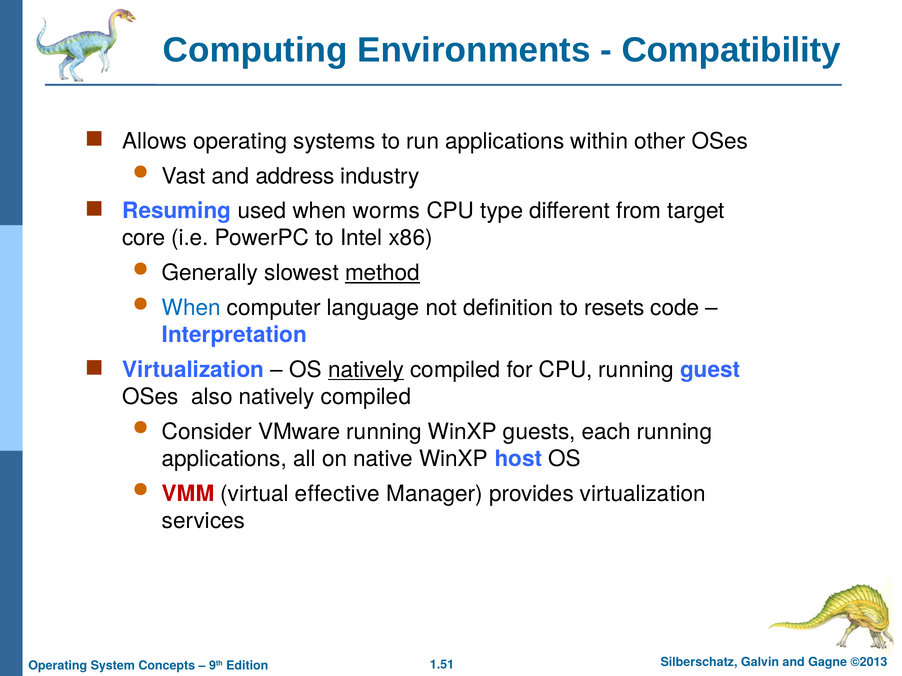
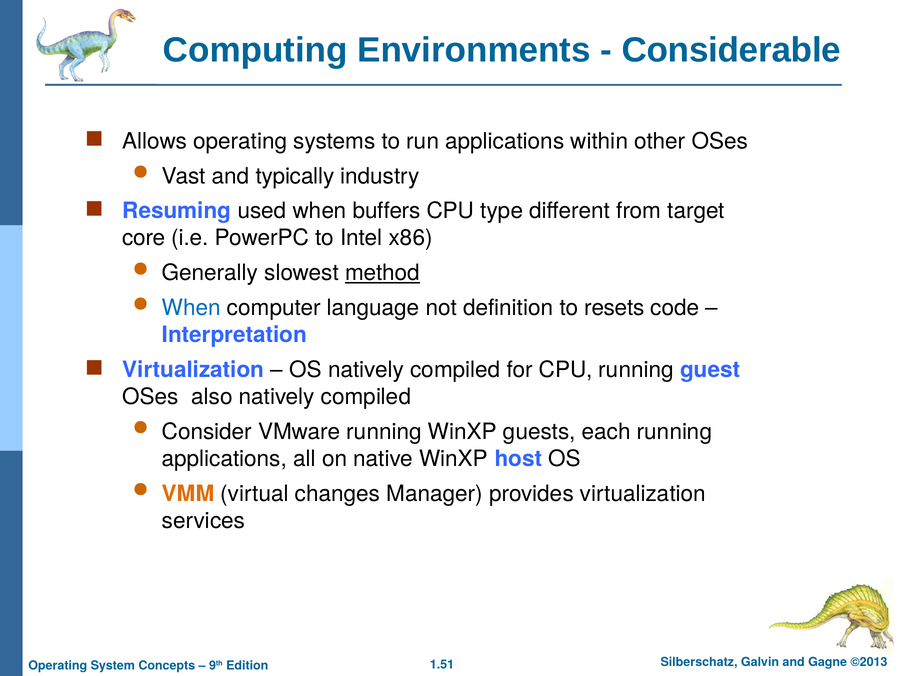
Compatibility: Compatibility -> Considerable
address: address -> typically
worms: worms -> buffers
natively at (366, 370) underline: present -> none
VMM colour: red -> orange
effective: effective -> changes
